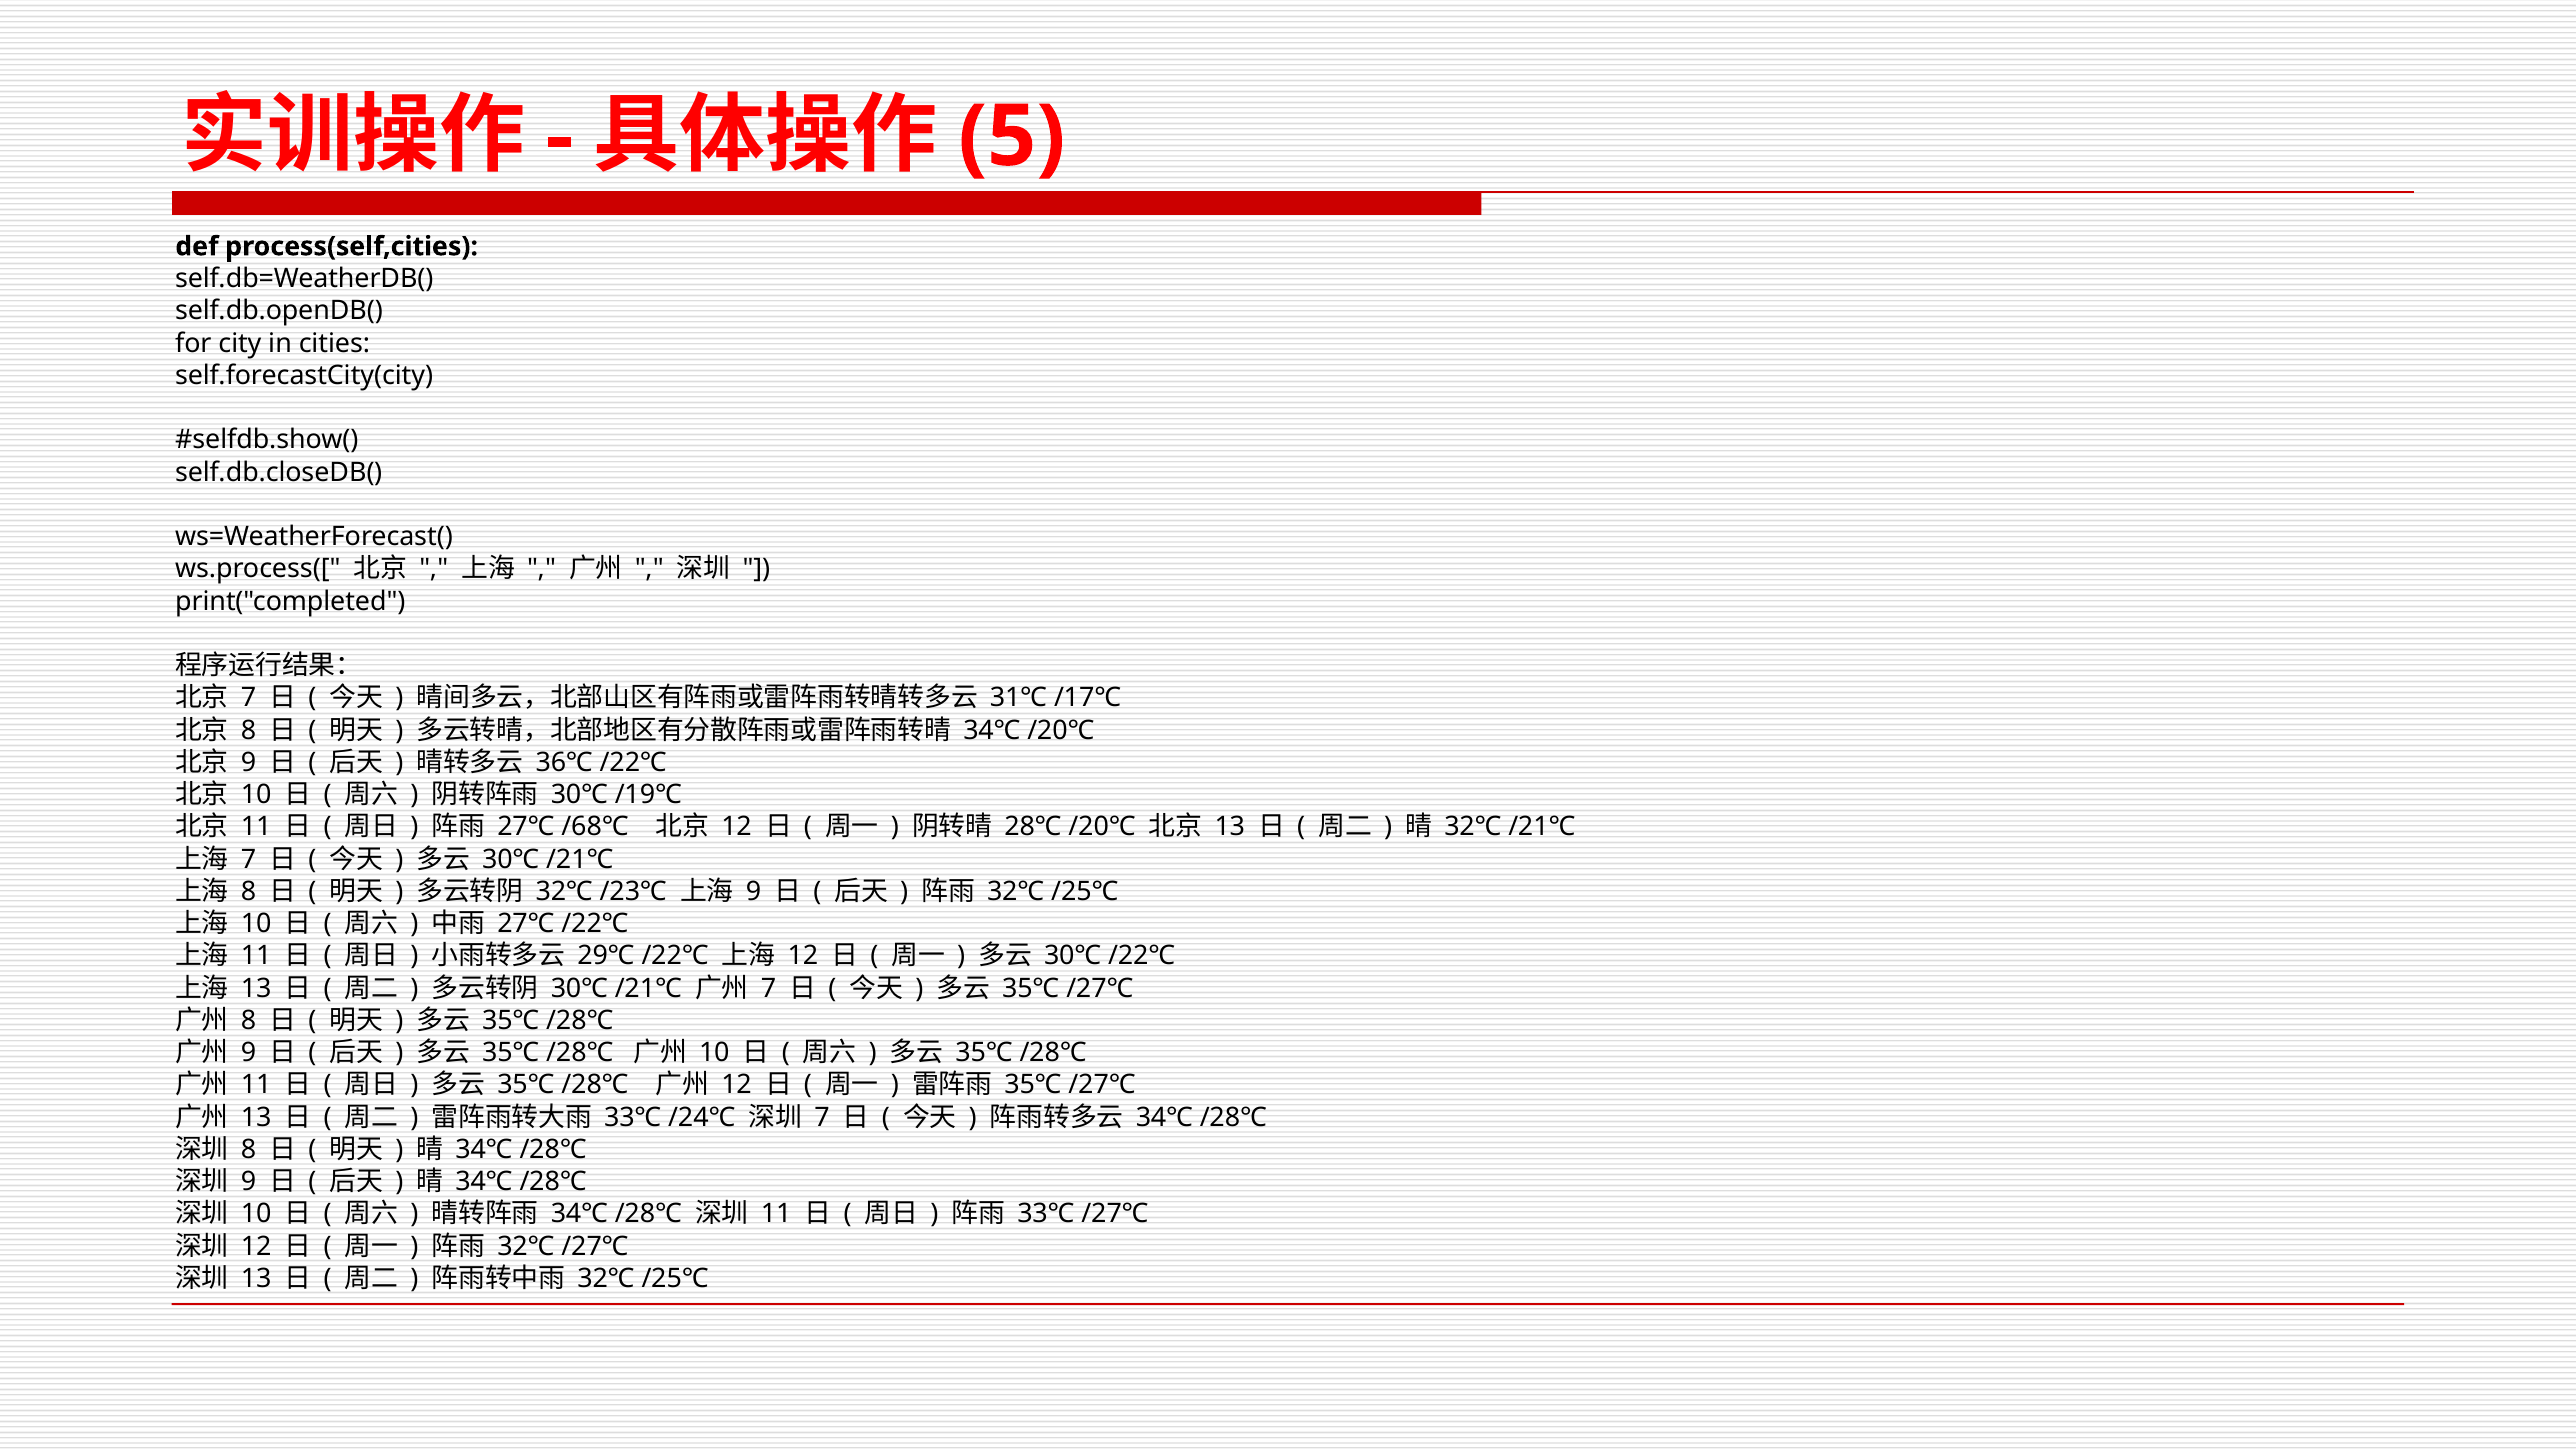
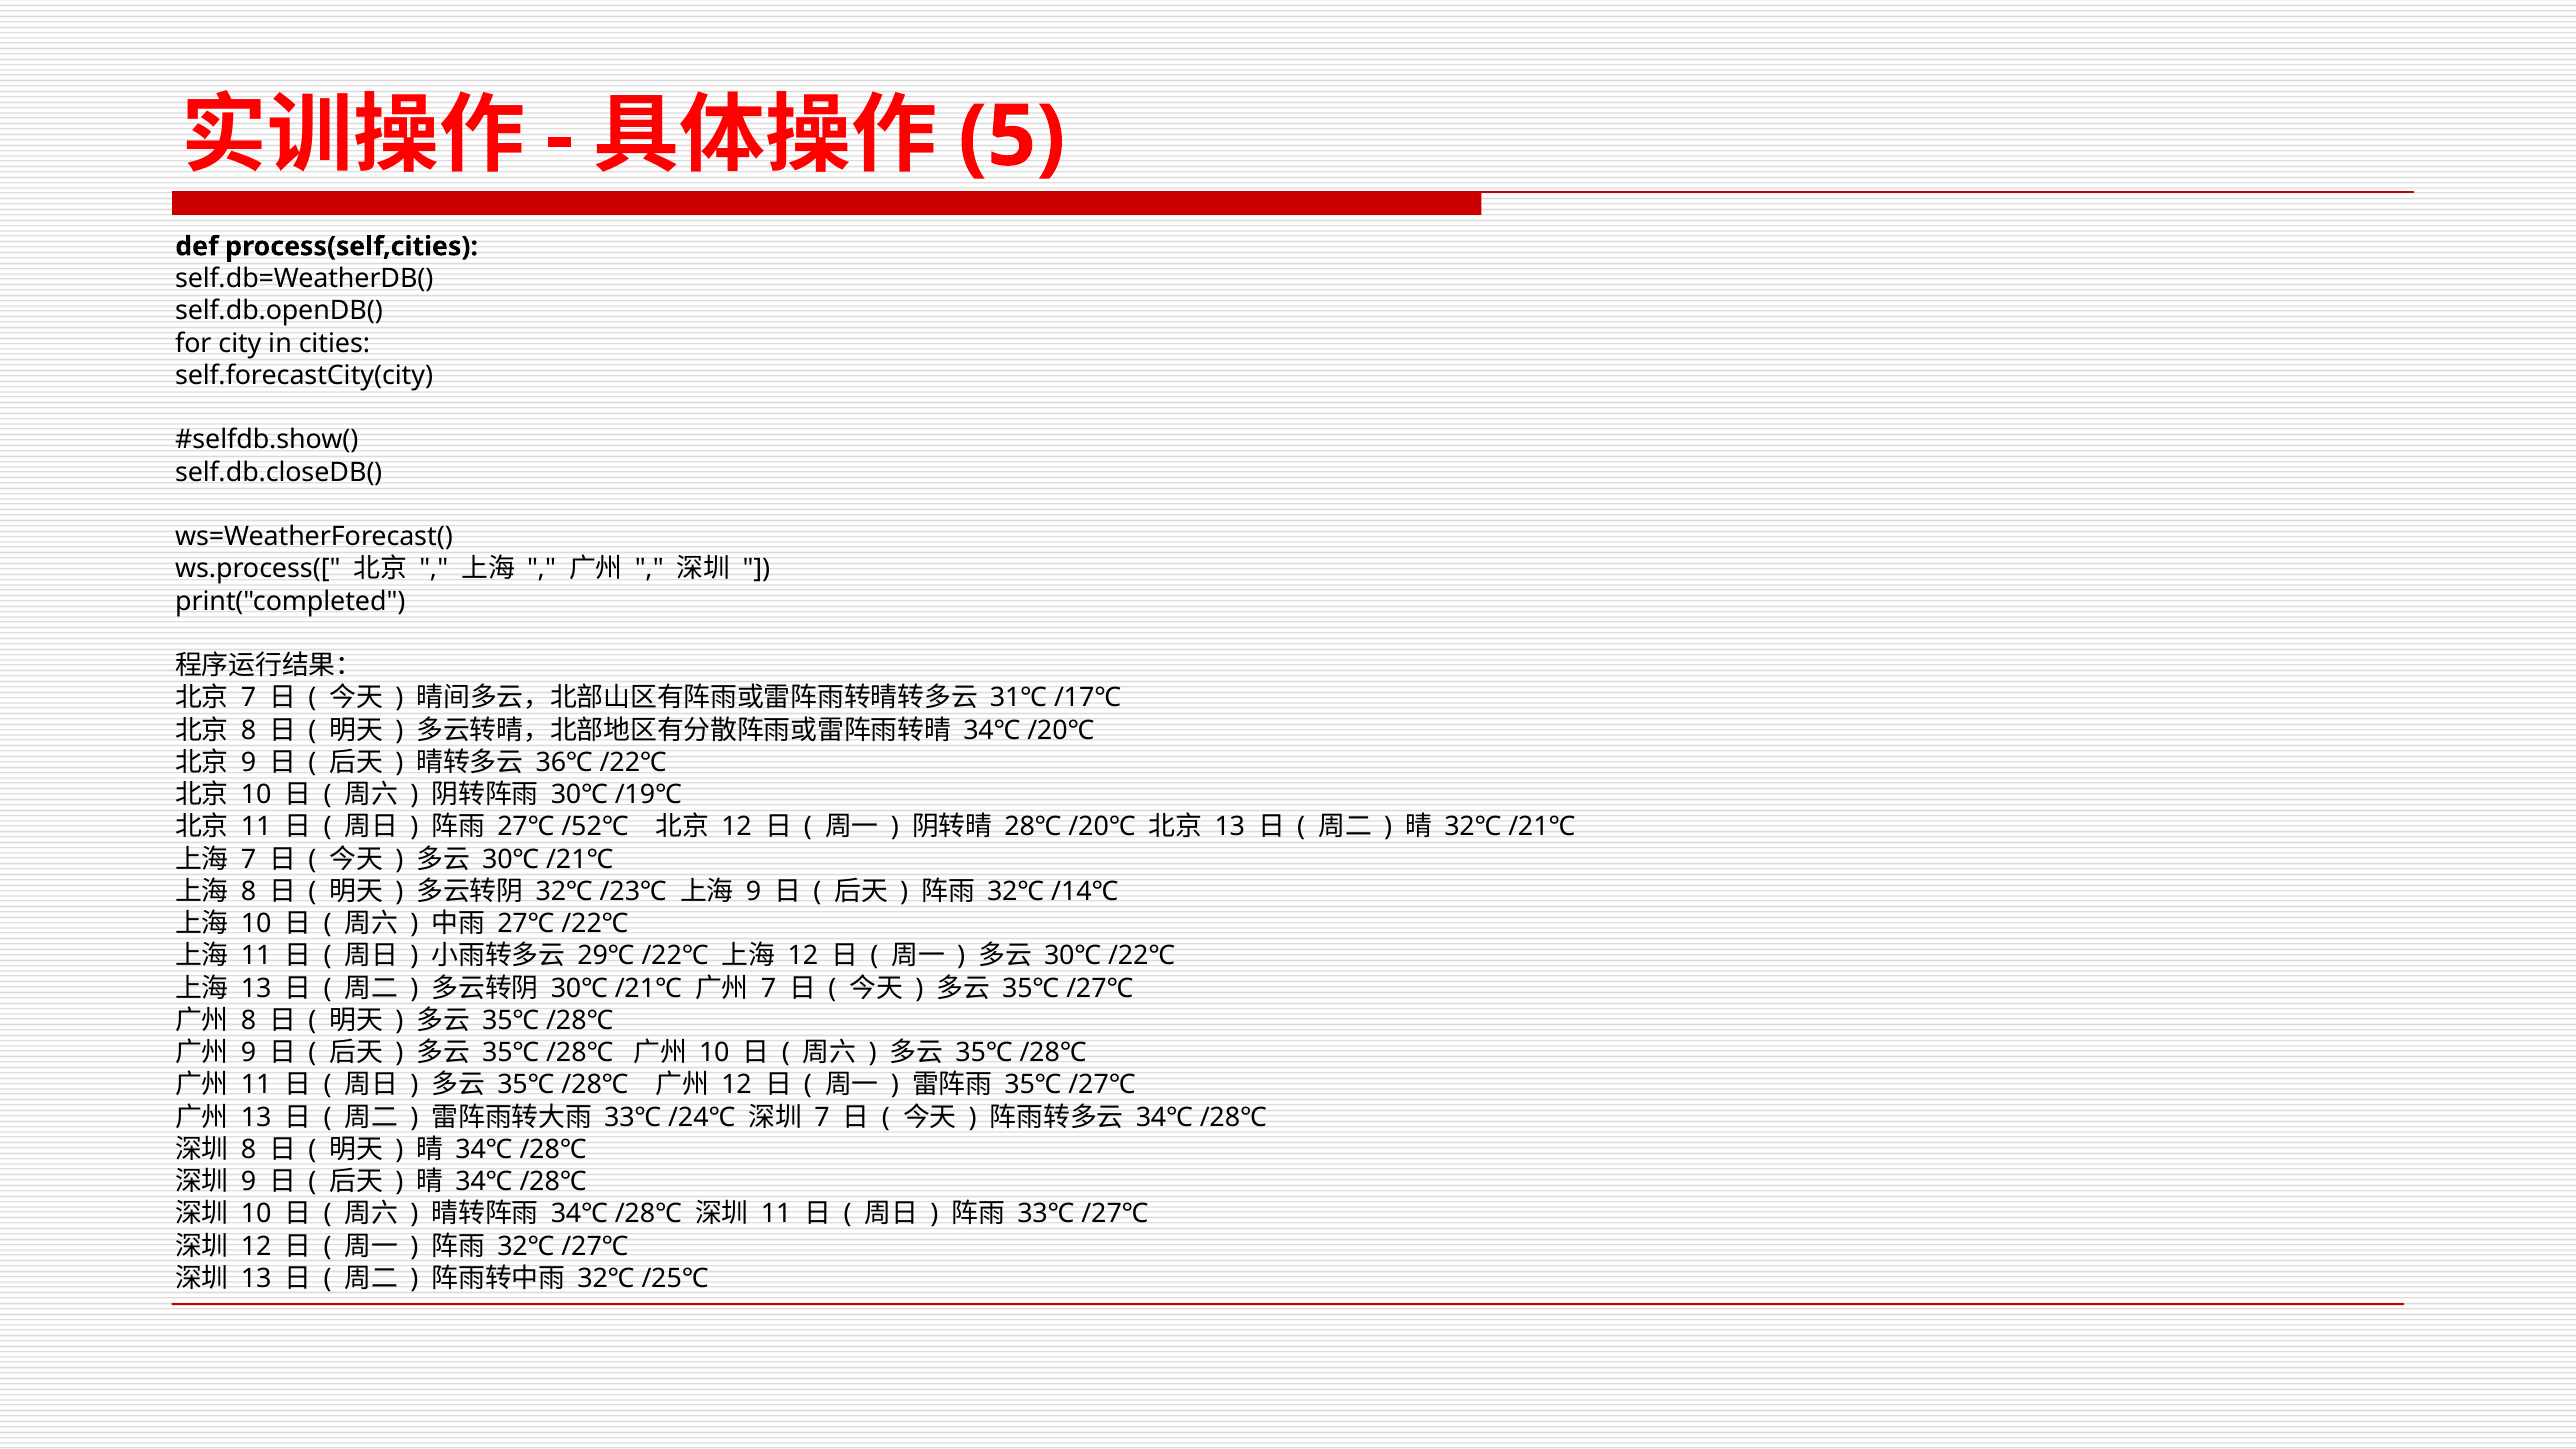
/68℃: /68℃ -> /52℃
/25℃ at (1085, 891): /25℃ -> /14℃
